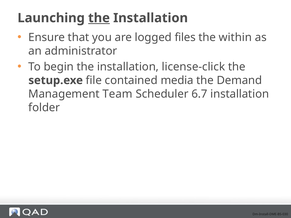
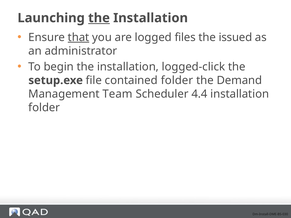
that underline: none -> present
within: within -> issued
license-click: license-click -> logged-click
contained media: media -> folder
6.7: 6.7 -> 4.4
